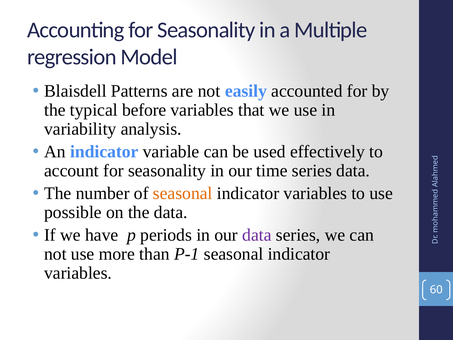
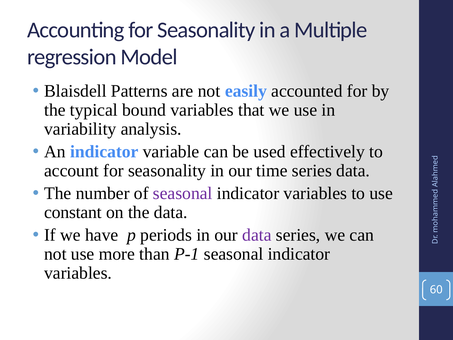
before: before -> bound
seasonal at (183, 193) colour: orange -> purple
possible: possible -> constant
